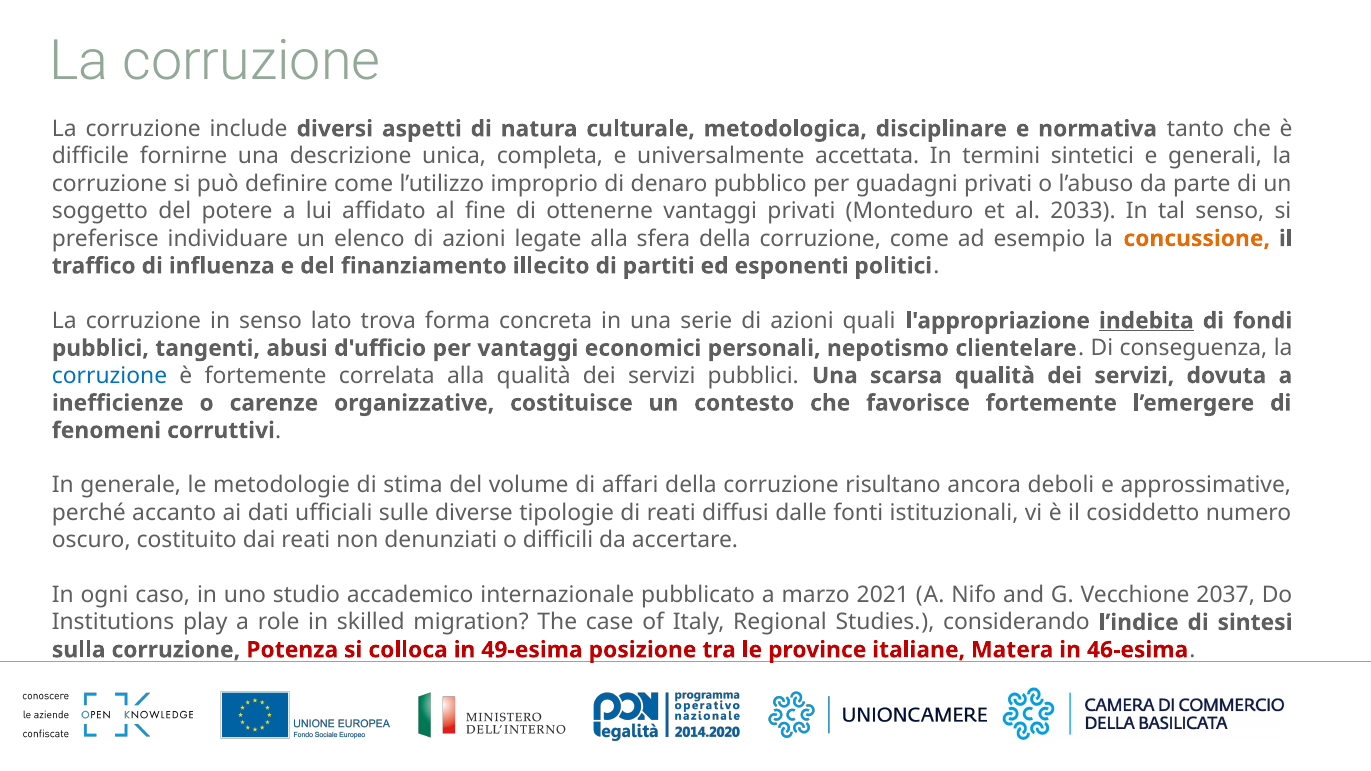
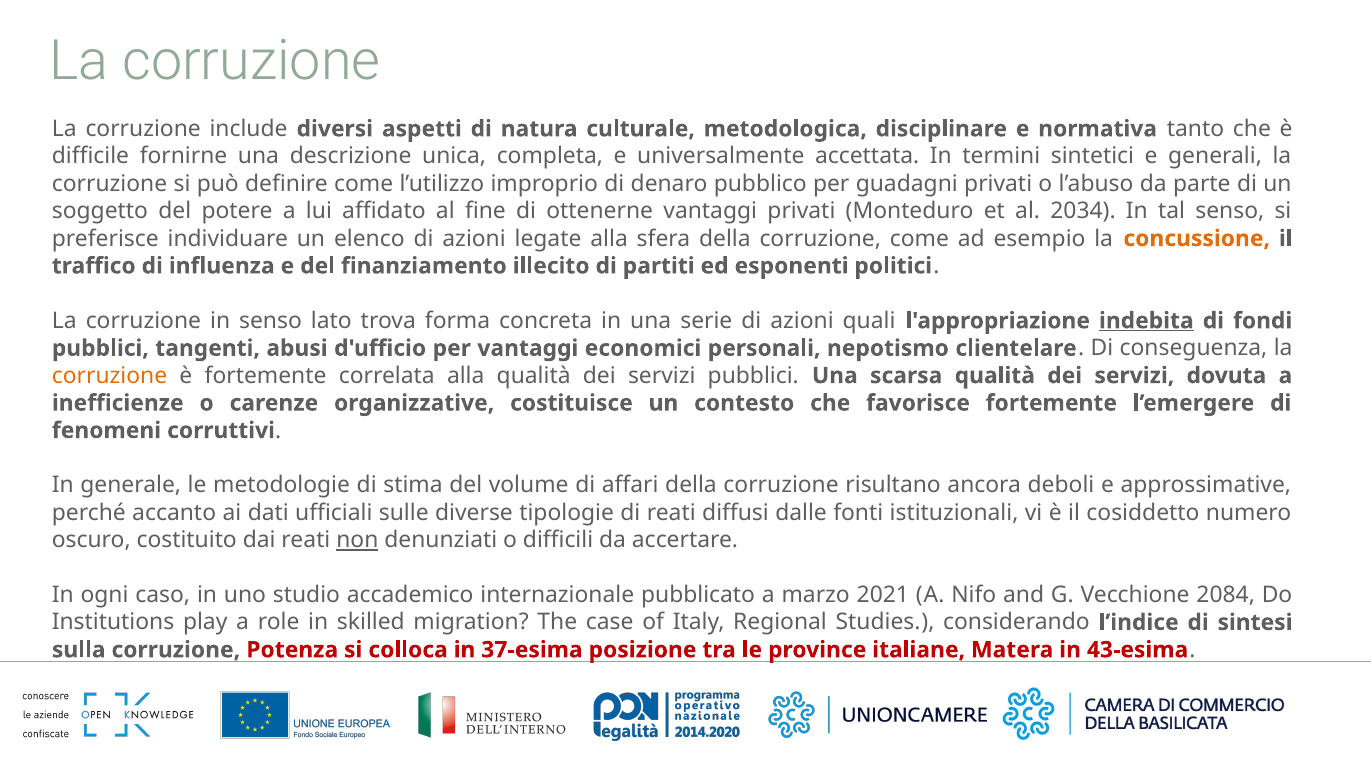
2033: 2033 -> 2034
corruzione at (110, 376) colour: blue -> orange
non underline: none -> present
2037: 2037 -> 2084
49-esima: 49-esima -> 37-esima
46-esima: 46-esima -> 43-esima
